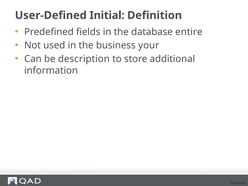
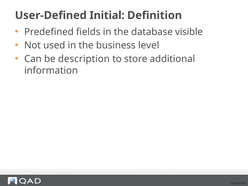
entire: entire -> visible
your: your -> level
